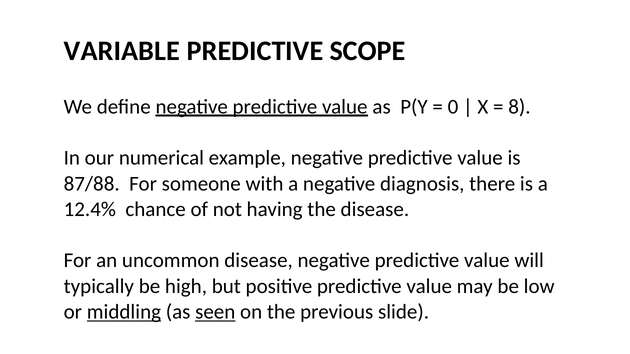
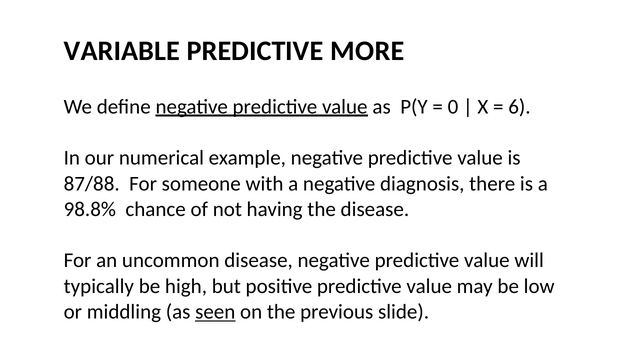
SCOPE: SCOPE -> MORE
8: 8 -> 6
12.4%: 12.4% -> 98.8%
middling underline: present -> none
